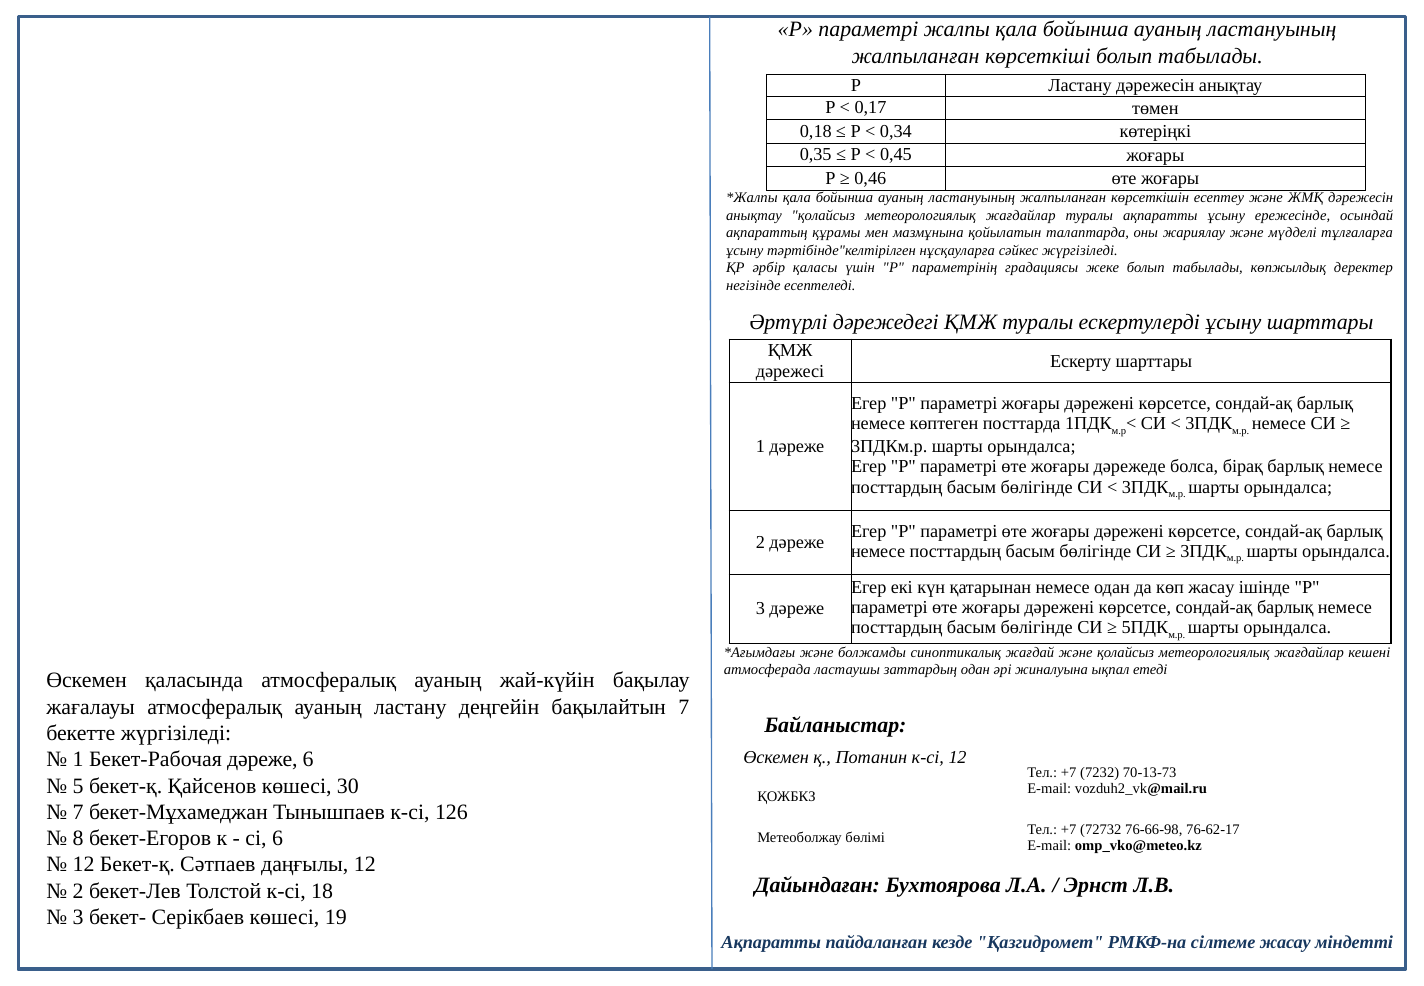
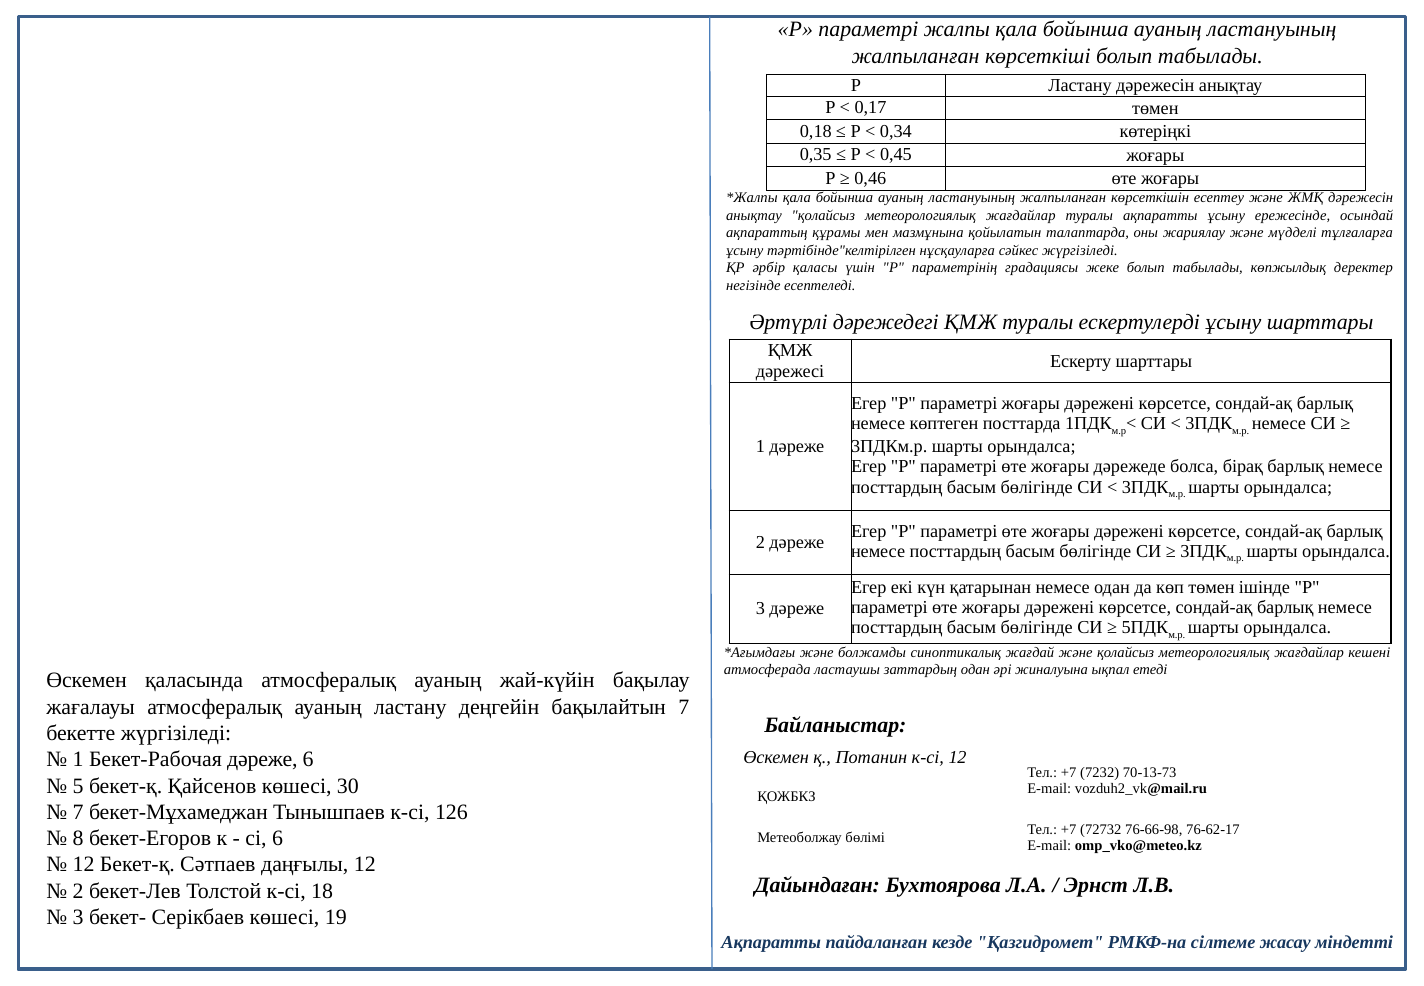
көп жасау: жасау -> төмен
